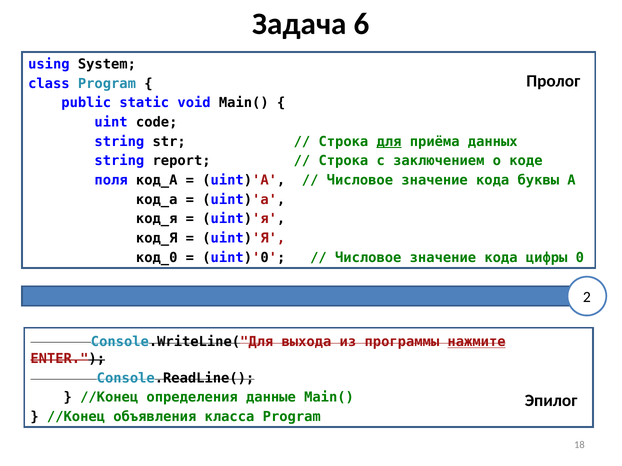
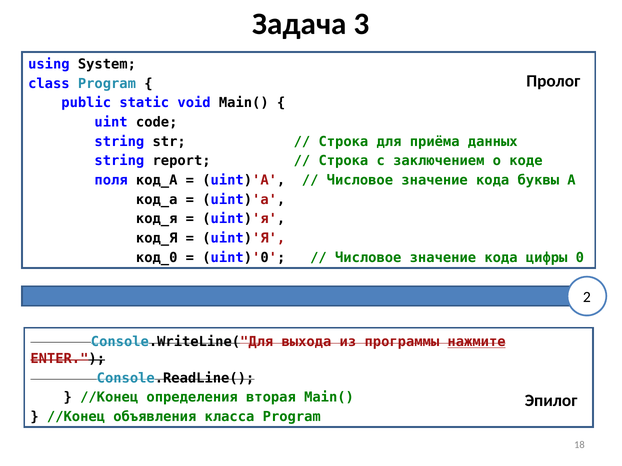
6: 6 -> 3
для underline: present -> none
данные: данные -> вторая
